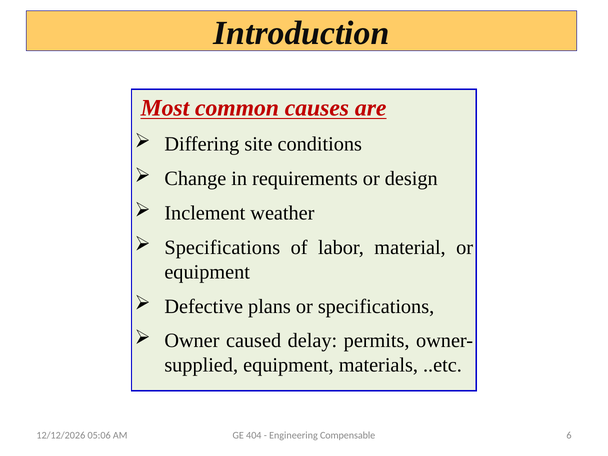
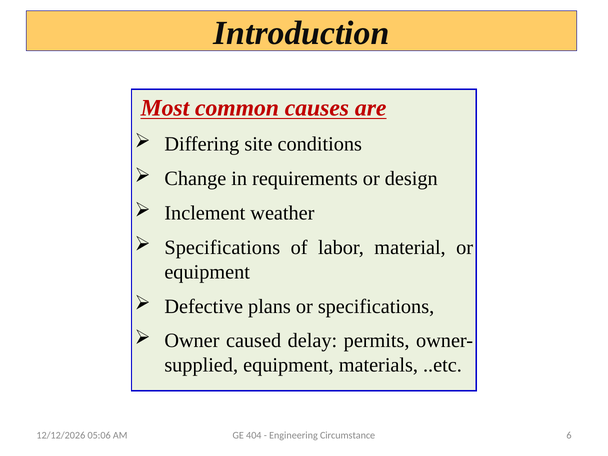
Compensable: Compensable -> Circumstance
